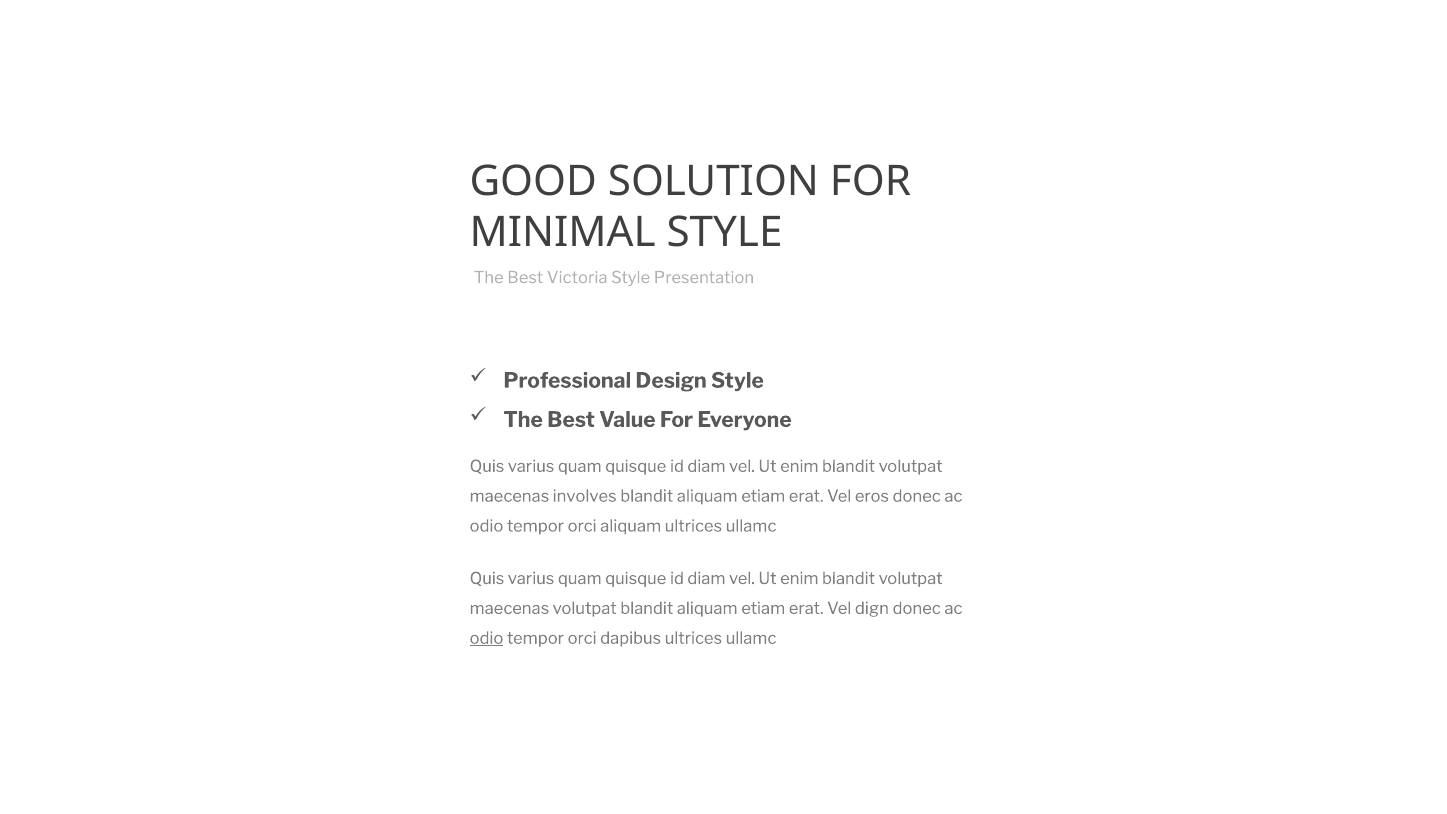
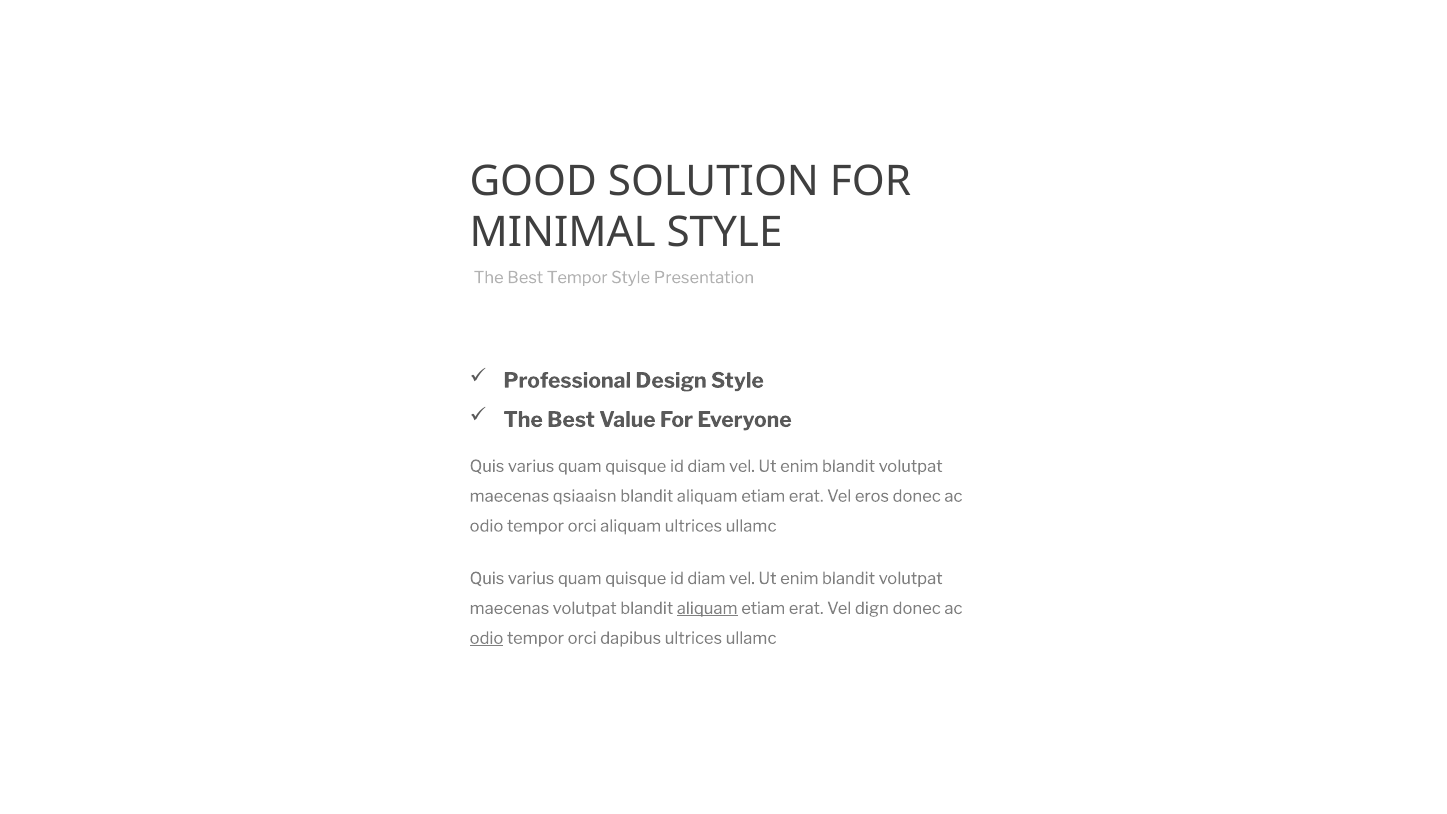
Best Victoria: Victoria -> Tempor
involves: involves -> qsiaaisn
aliquam at (707, 608) underline: none -> present
